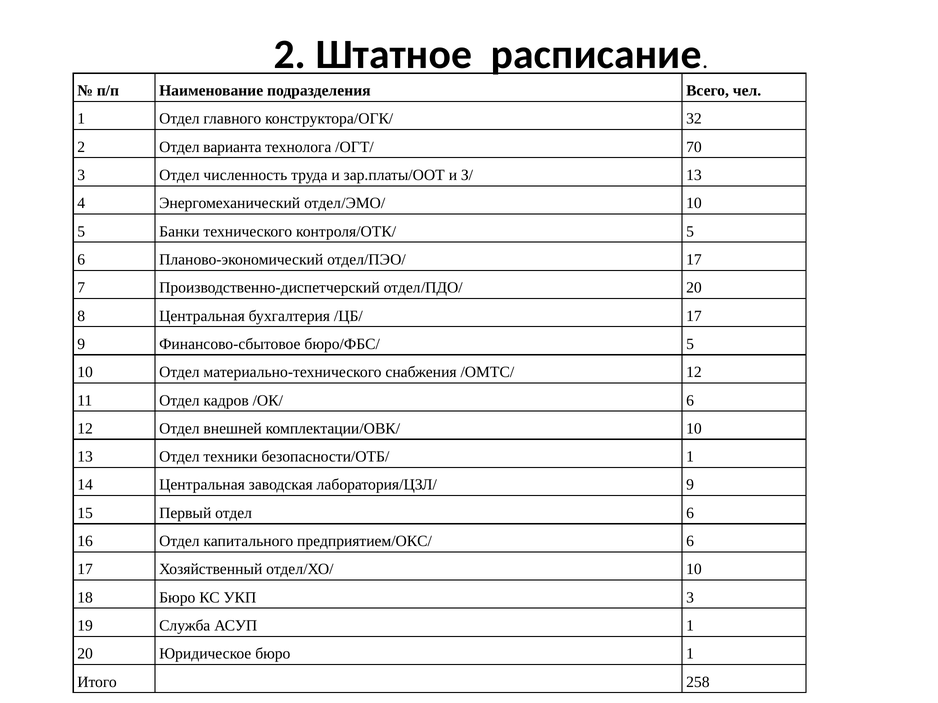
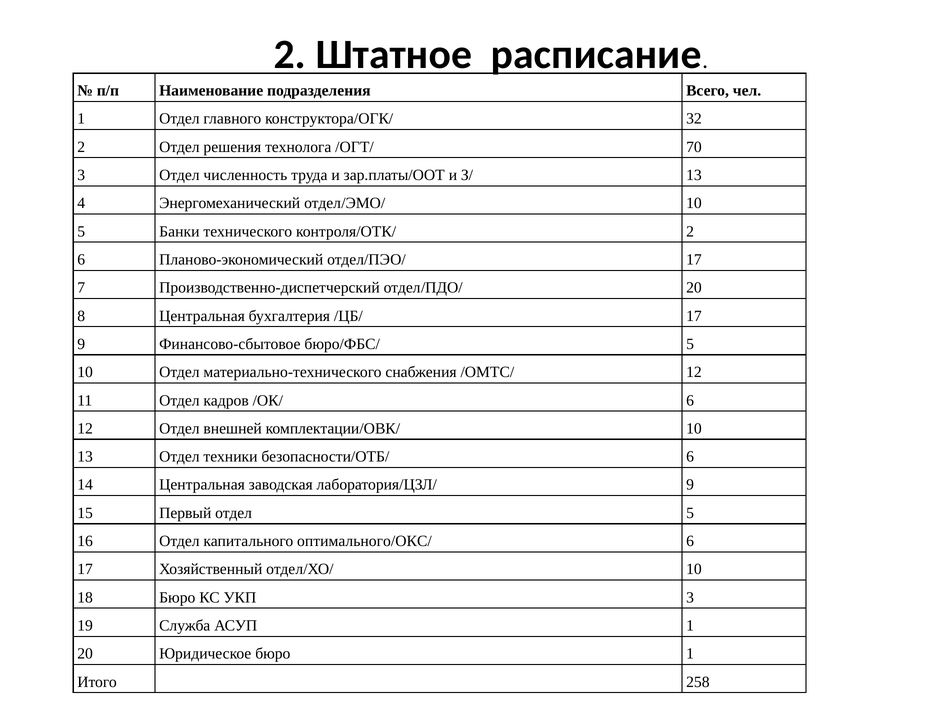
варианта: варианта -> решения
контроля/ОТК/ 5: 5 -> 2
безопасности/ОТБ/ 1: 1 -> 6
отдел 6: 6 -> 5
предприятием/ОКС/: предприятием/ОКС/ -> оптимального/ОКС/
